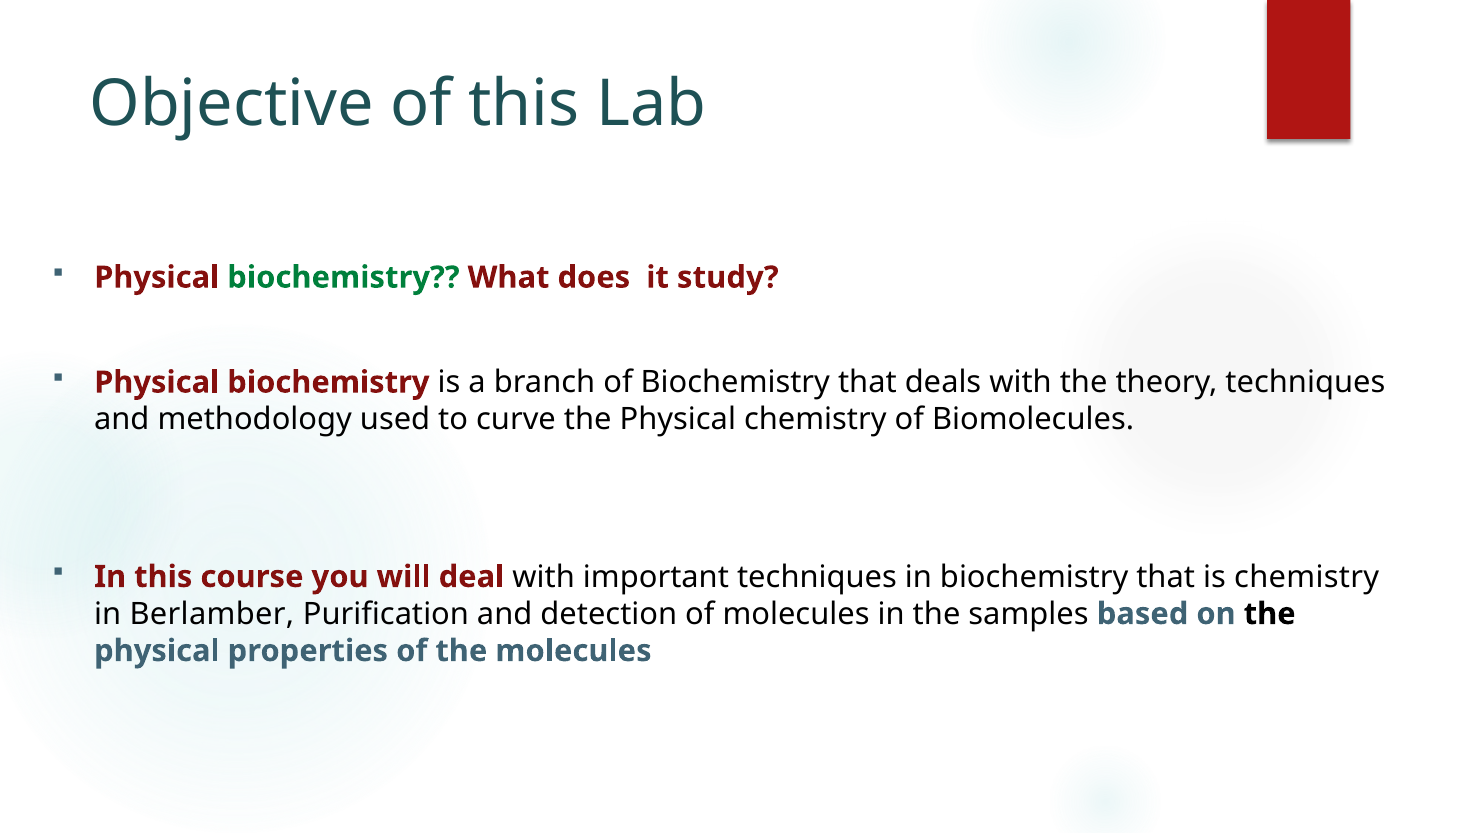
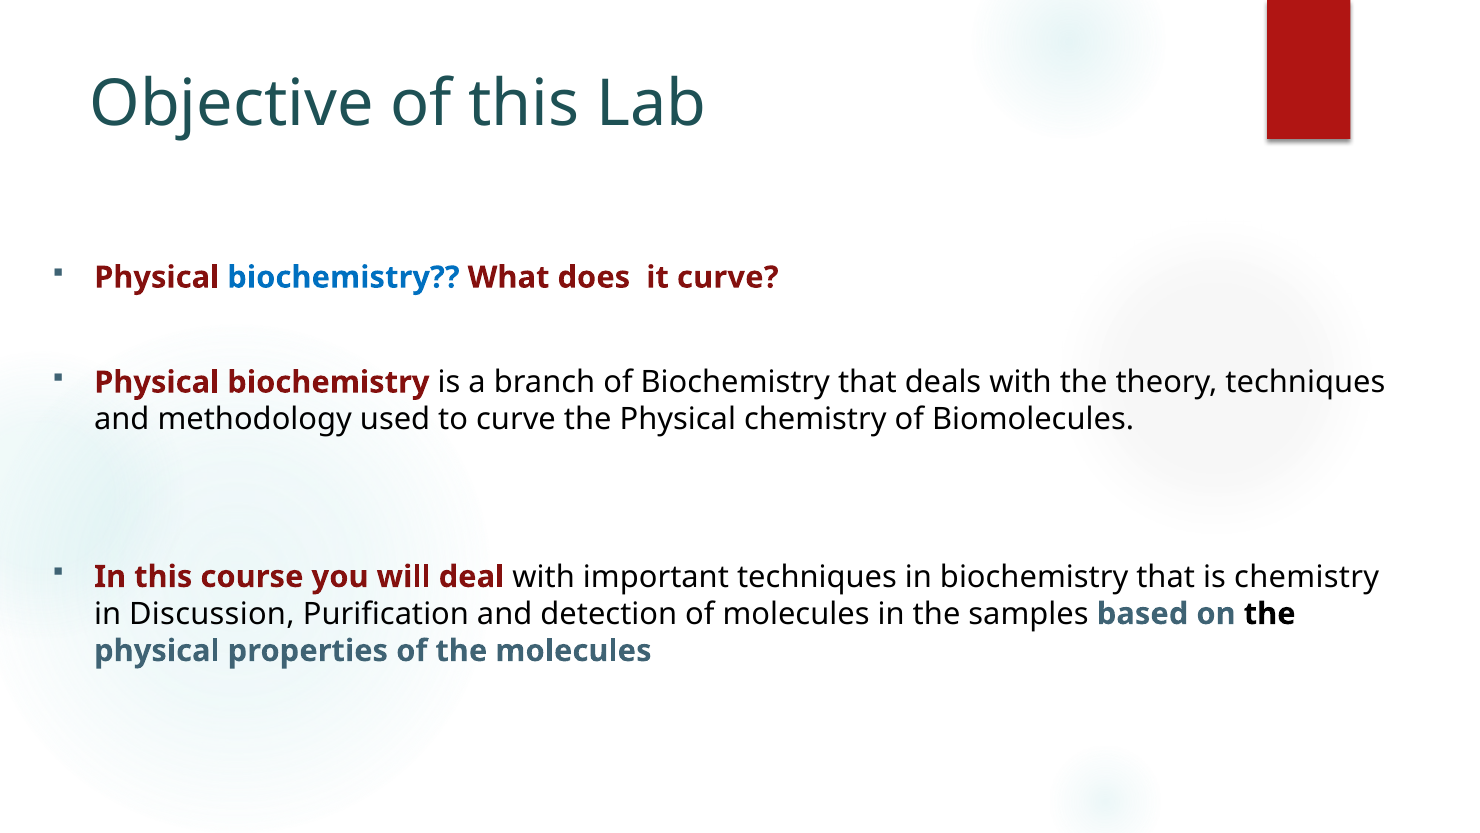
biochemistry at (343, 277) colour: green -> blue
it study: study -> curve
Berlamber: Berlamber -> Discussion
